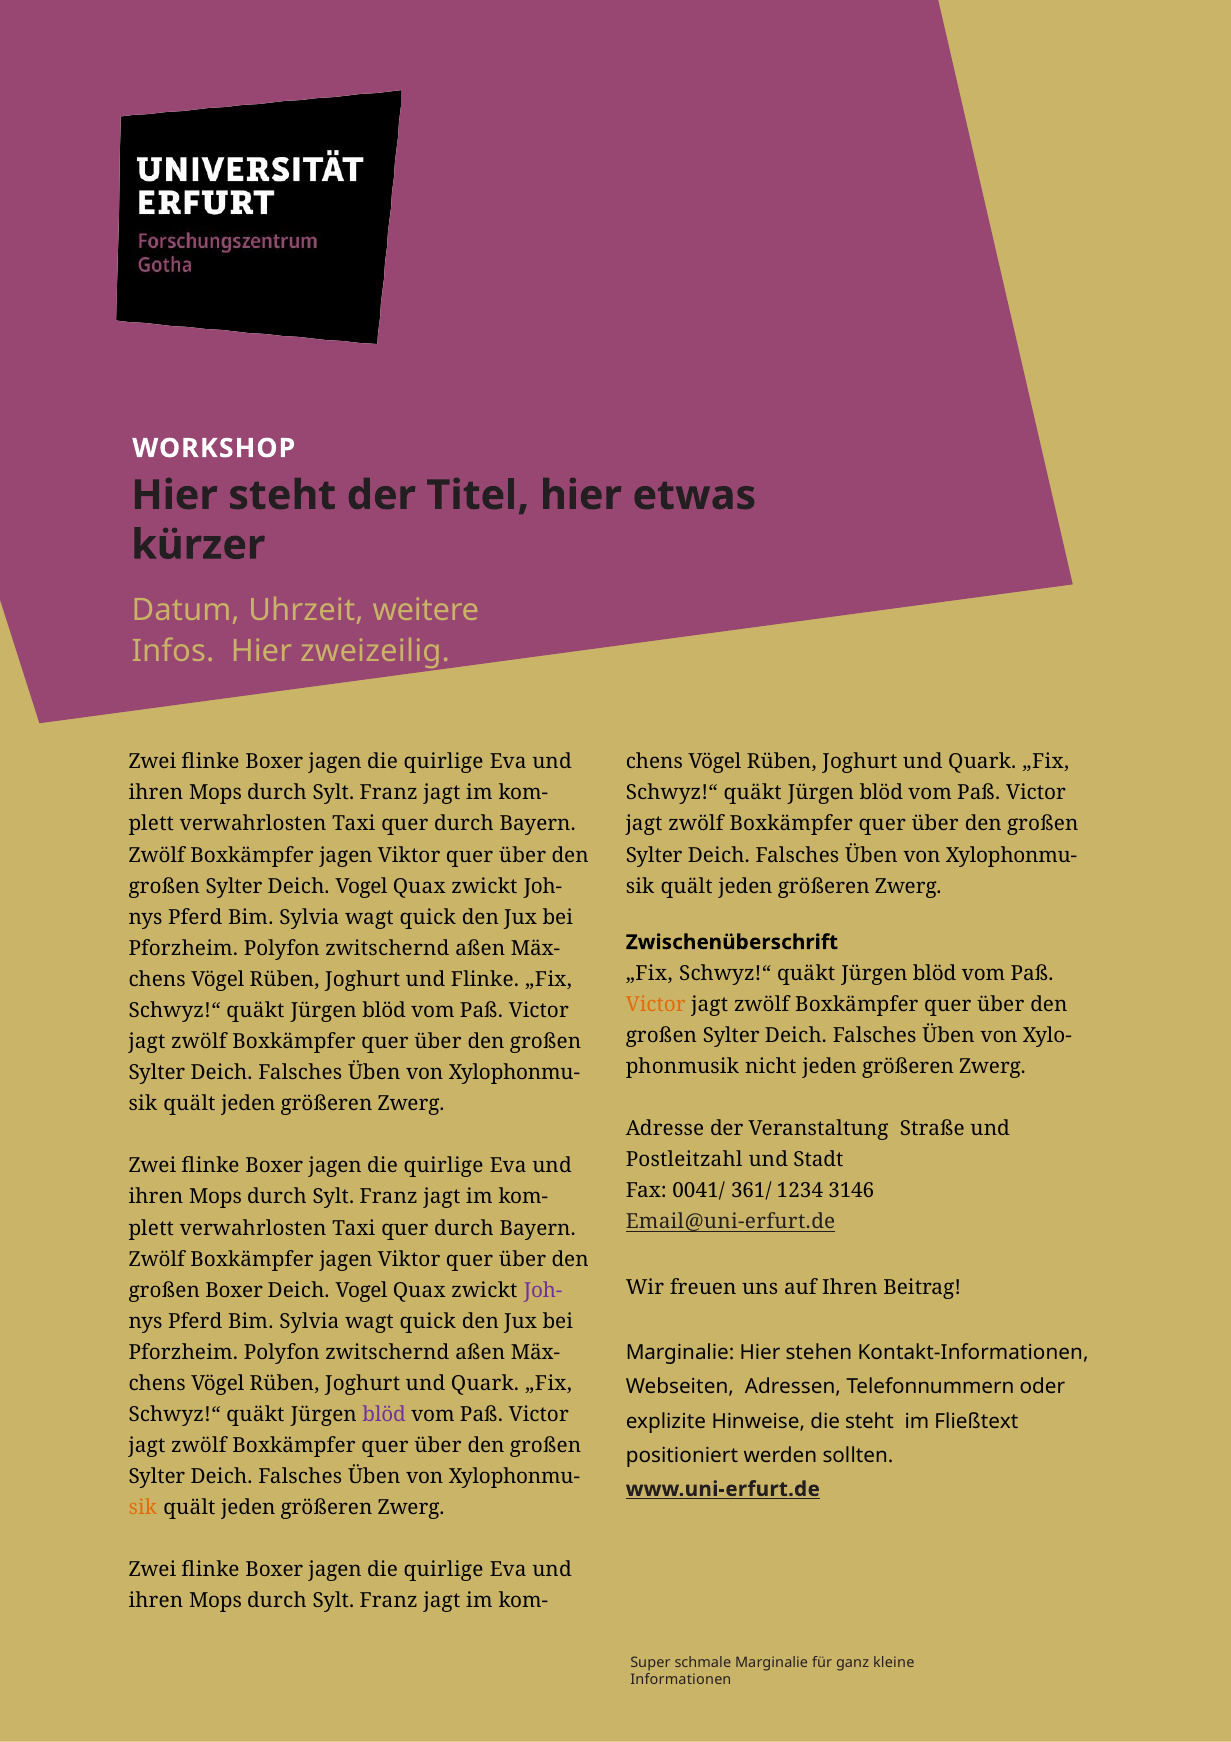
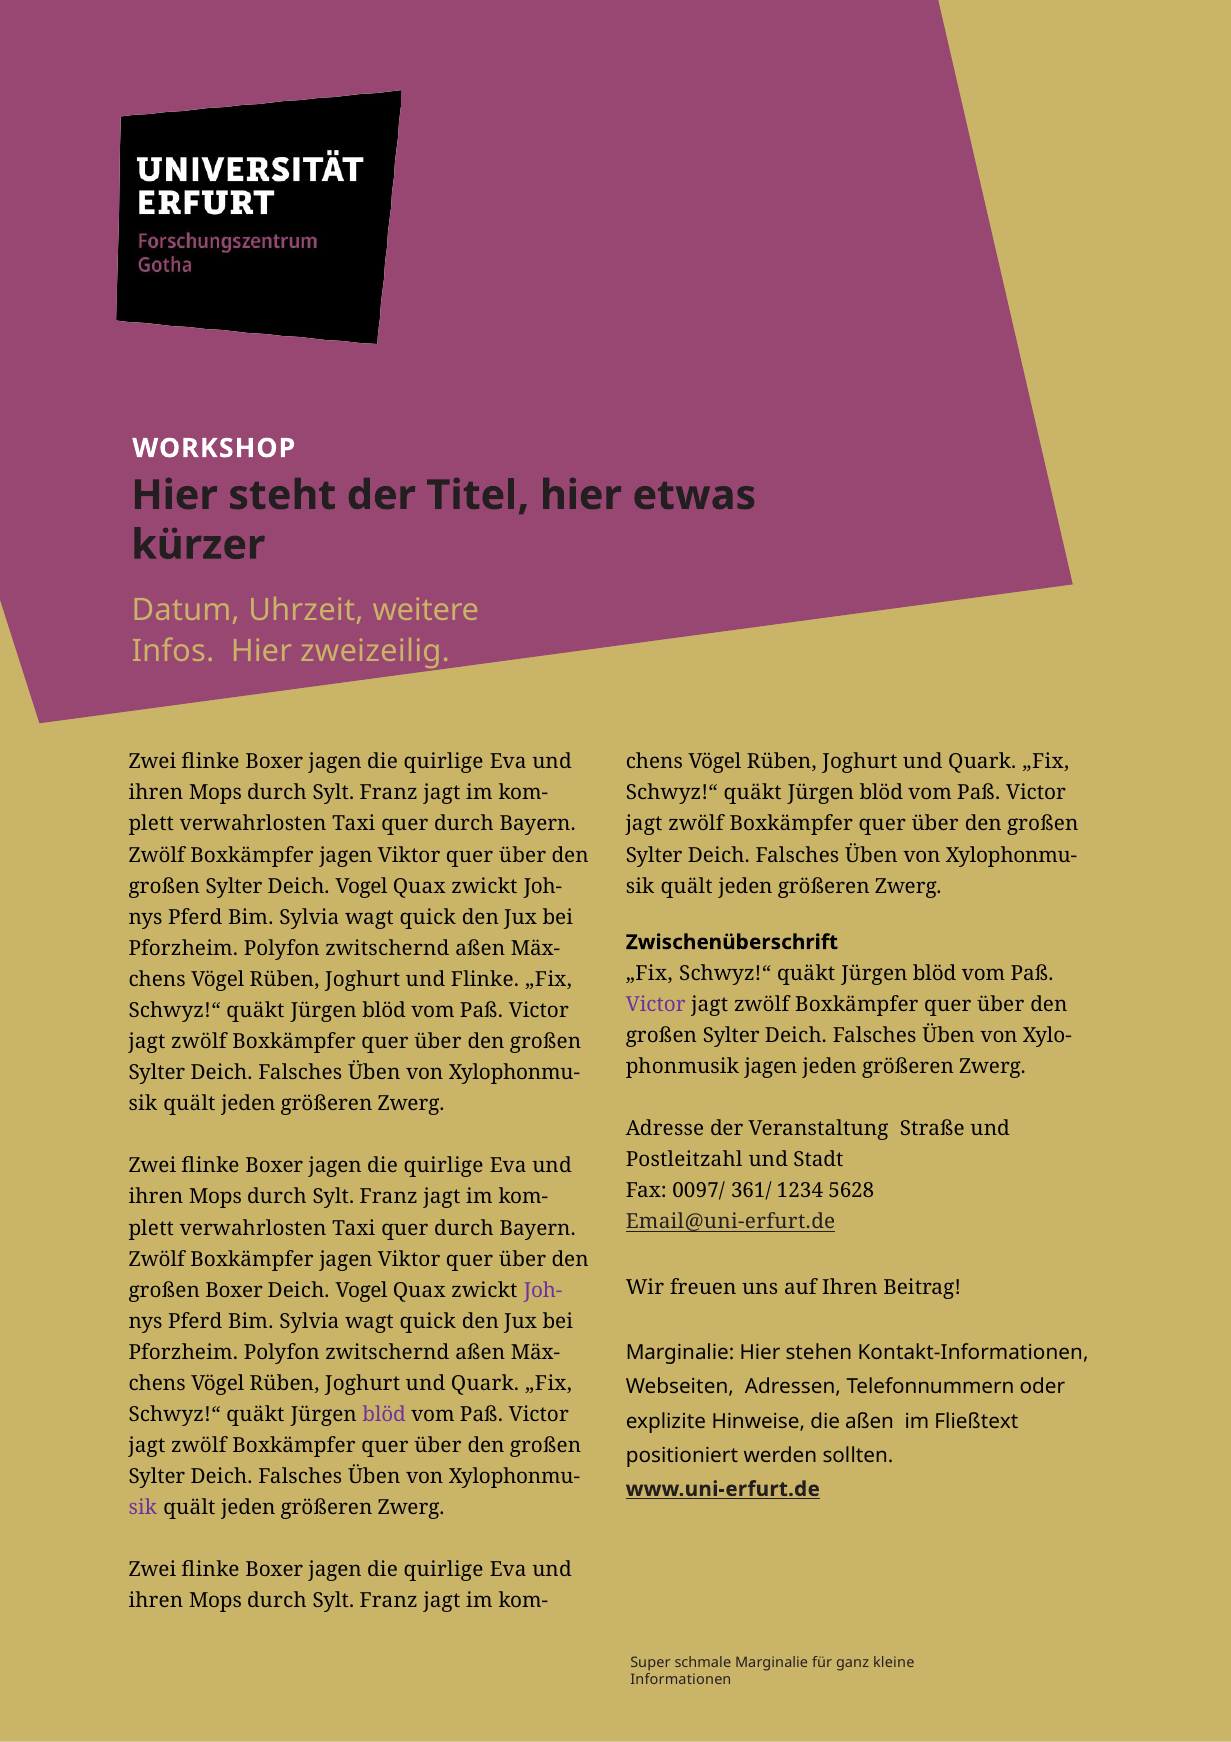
Victor at (656, 1004) colour: orange -> purple
phonmusik nicht: nicht -> jagen
0041/: 0041/ -> 0097/
3146: 3146 -> 5628
die steht: steht -> aßen
sik at (143, 1508) colour: orange -> purple
